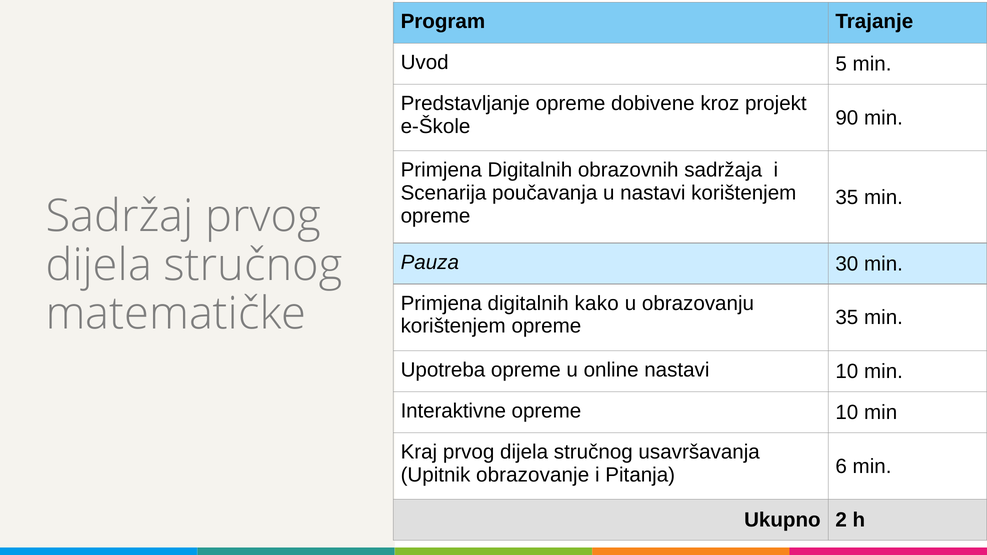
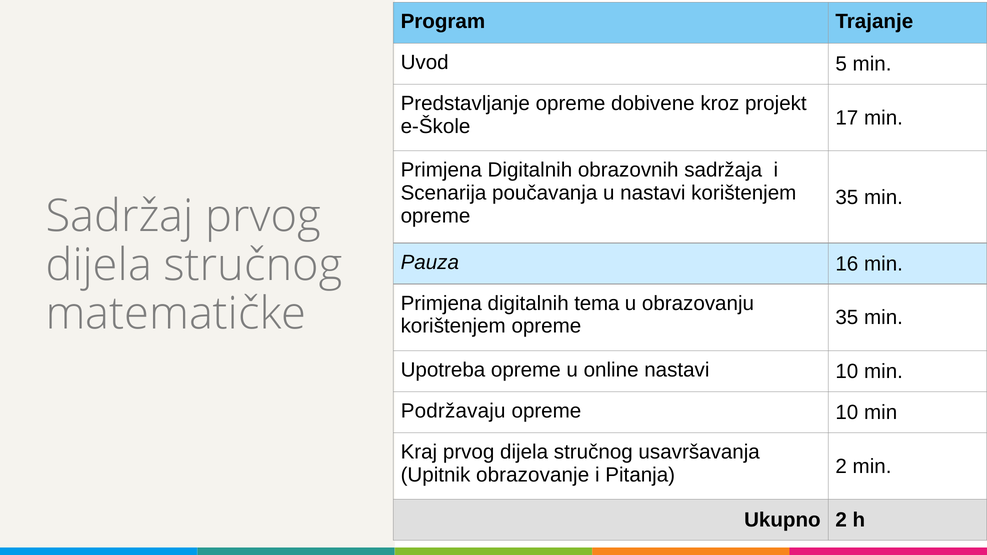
90: 90 -> 17
30: 30 -> 16
kako: kako -> tema
Interaktivne: Interaktivne -> Podržavaju
Pitanja 6: 6 -> 2
